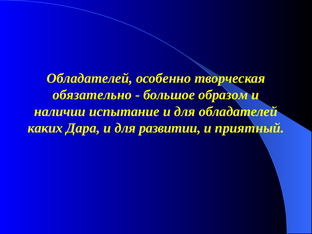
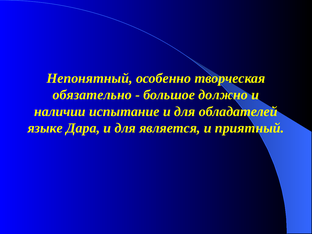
Обладателей at (90, 78): Обладателей -> Непонятный
образом: образом -> должно
каких: каких -> языке
развитии: развитии -> является
